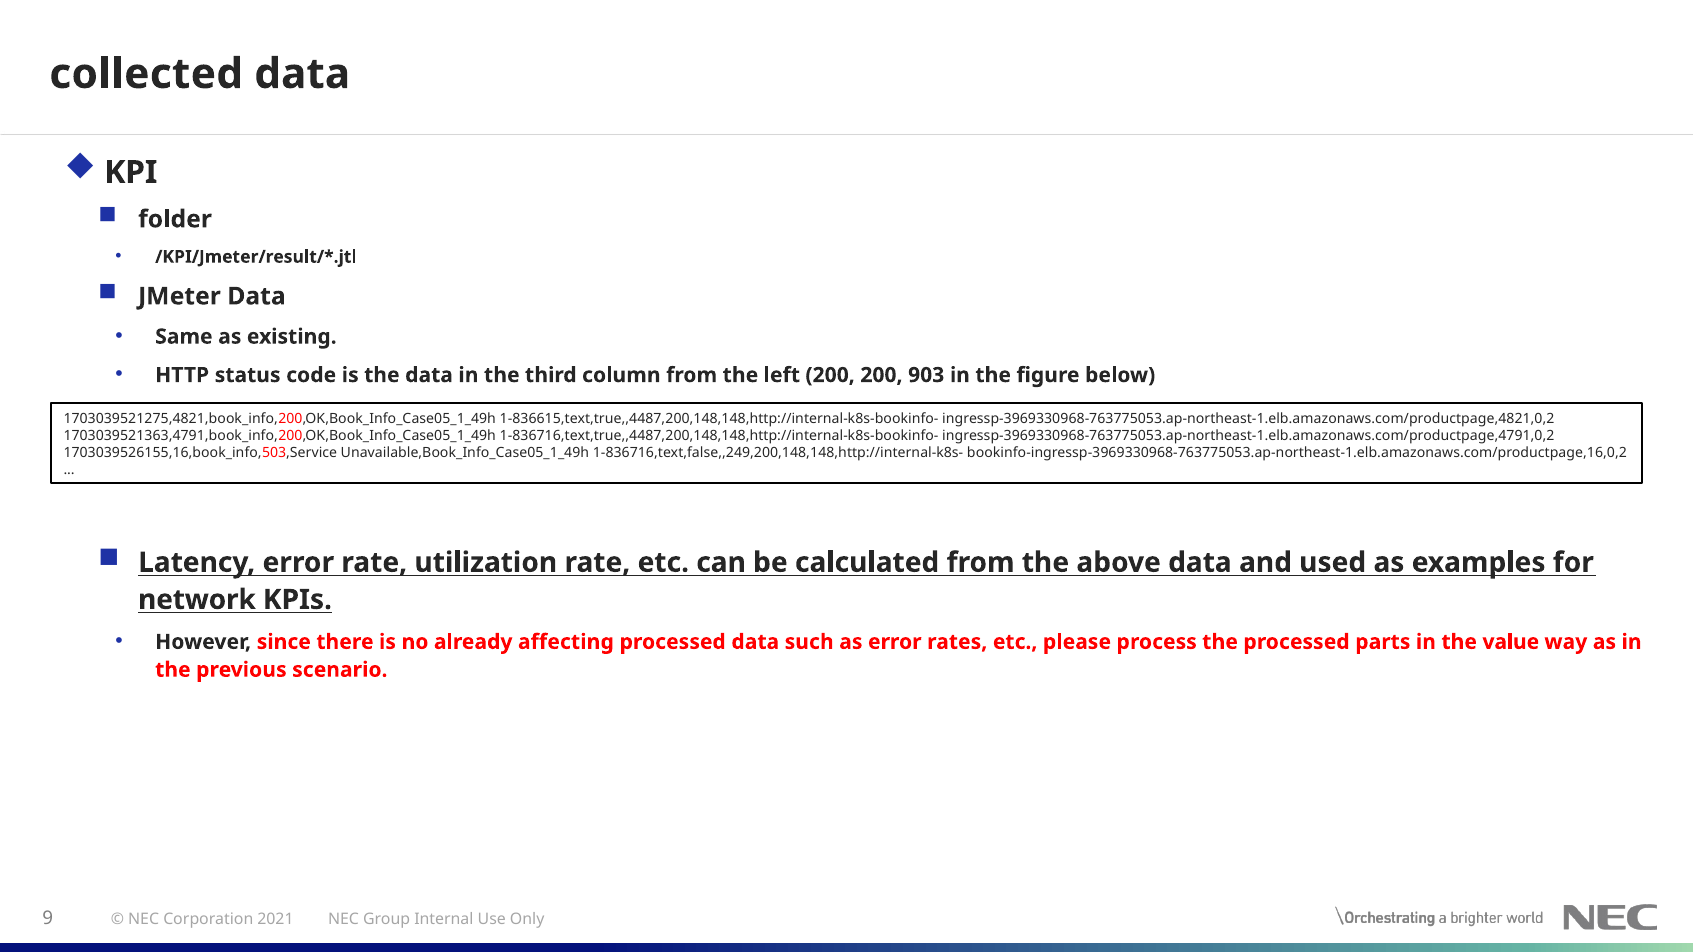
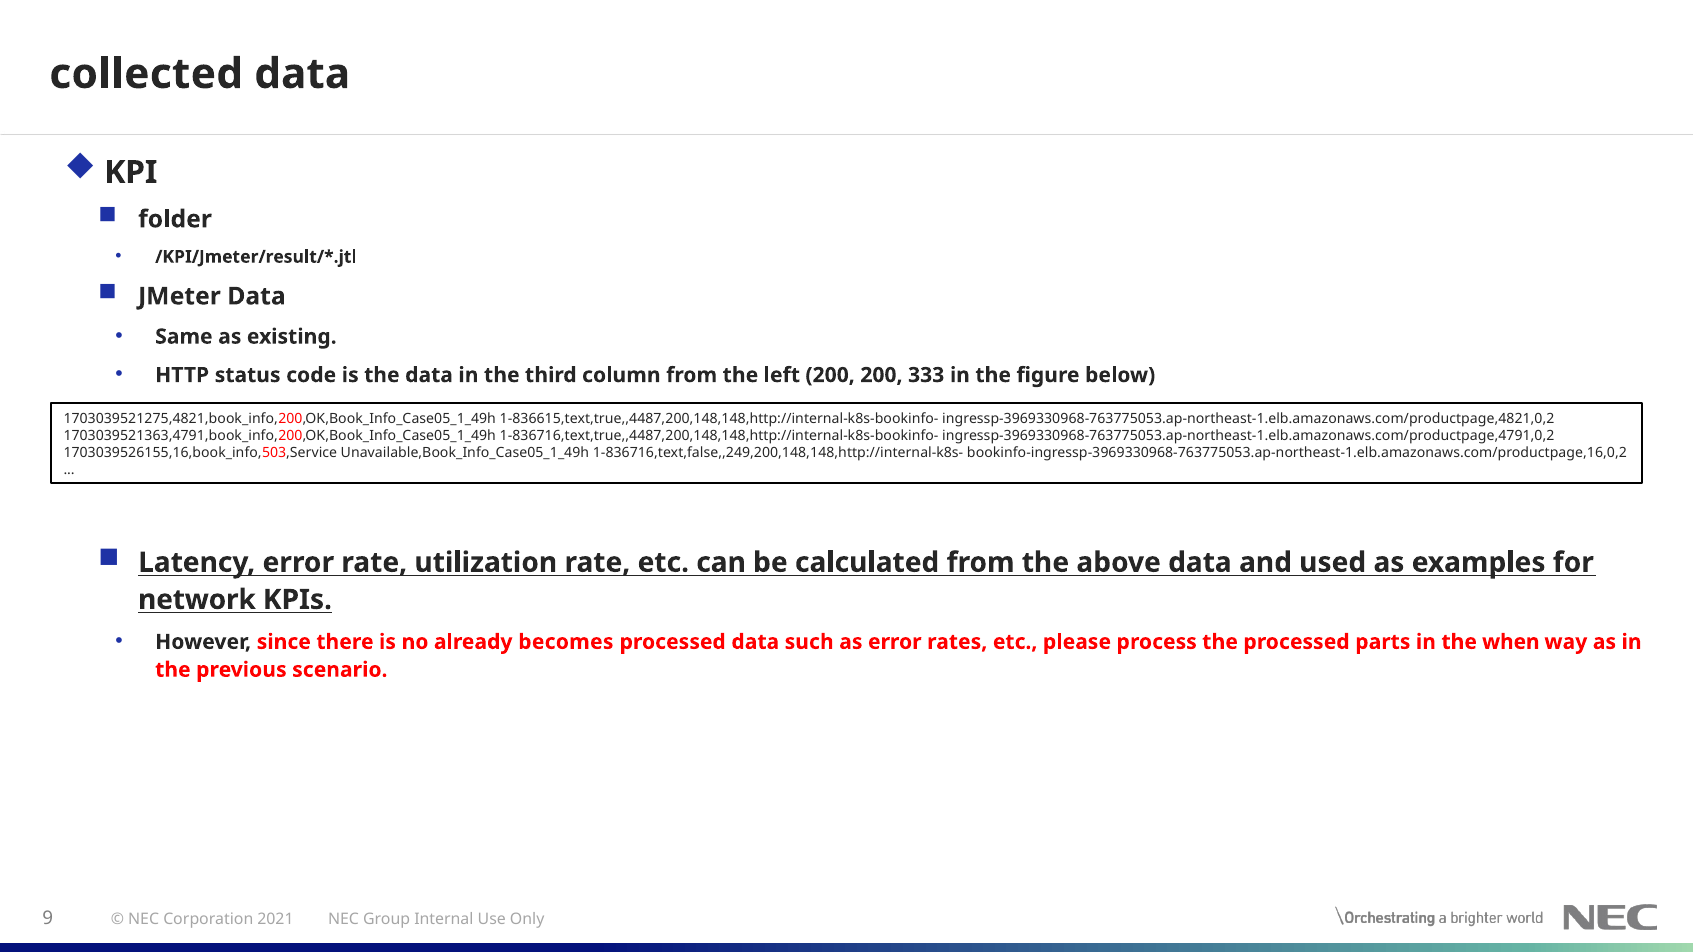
903: 903 -> 333
affecting: affecting -> becomes
value: value -> when
